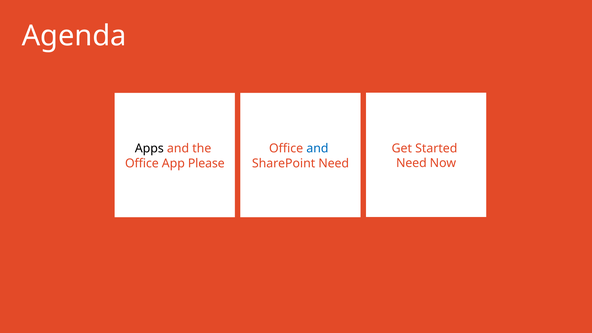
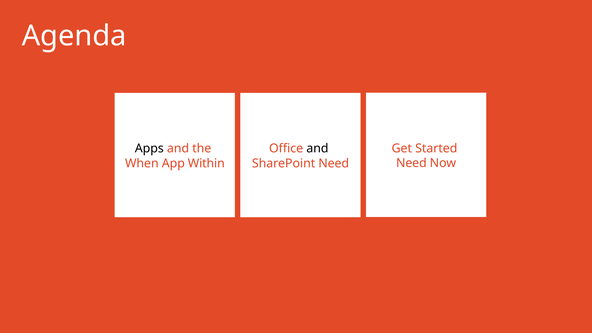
and at (317, 148) colour: blue -> black
Office at (142, 163): Office -> When
Please: Please -> Within
